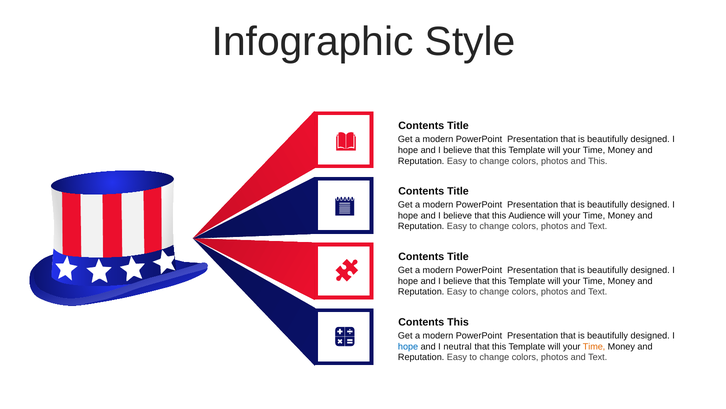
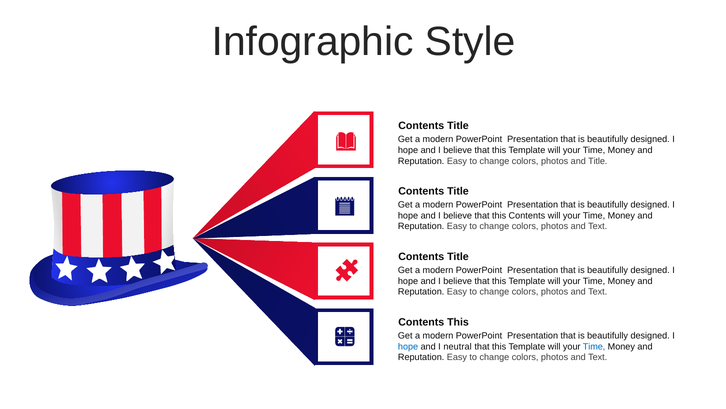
and This: This -> Title
this Audience: Audience -> Contents
Time at (594, 346) colour: orange -> blue
